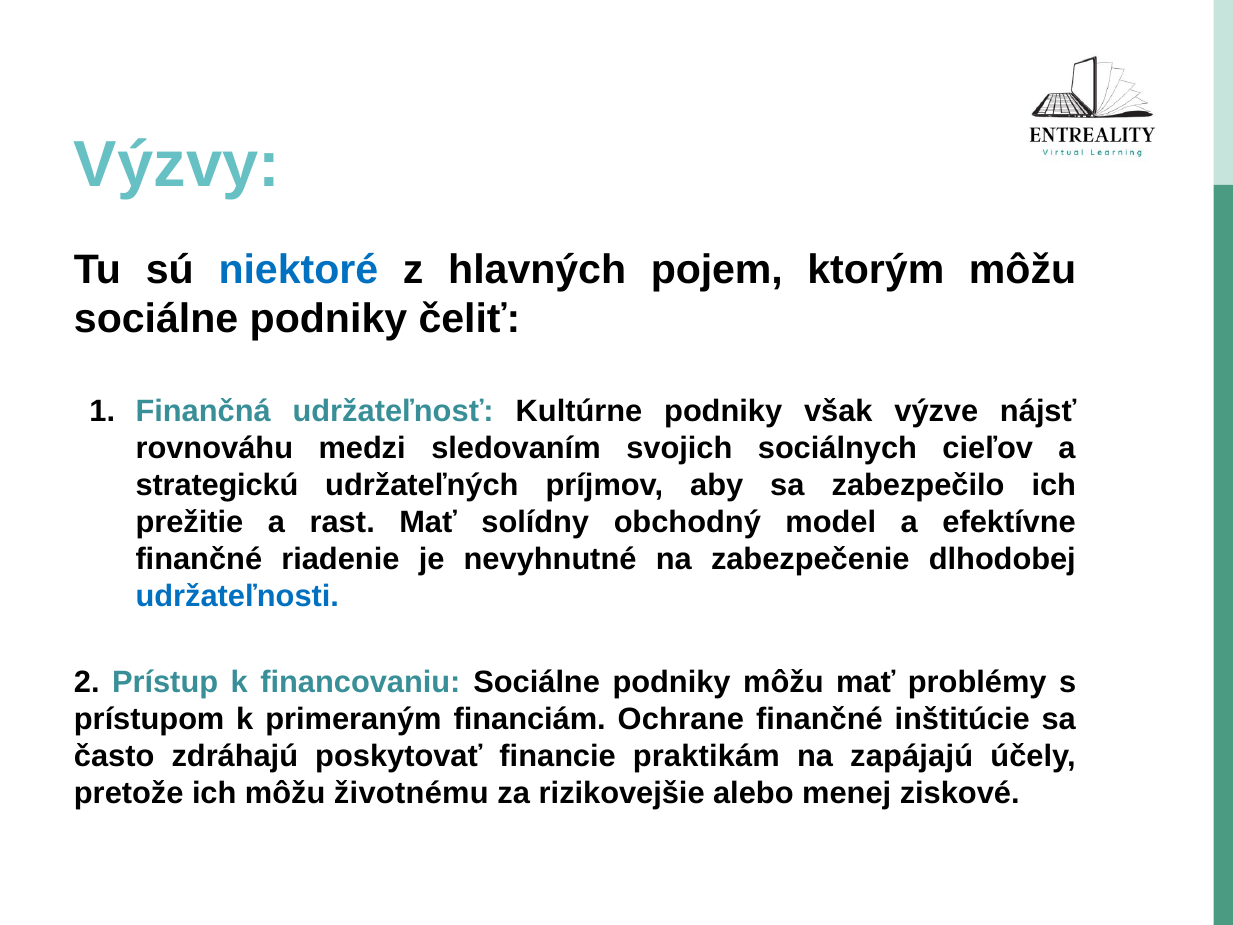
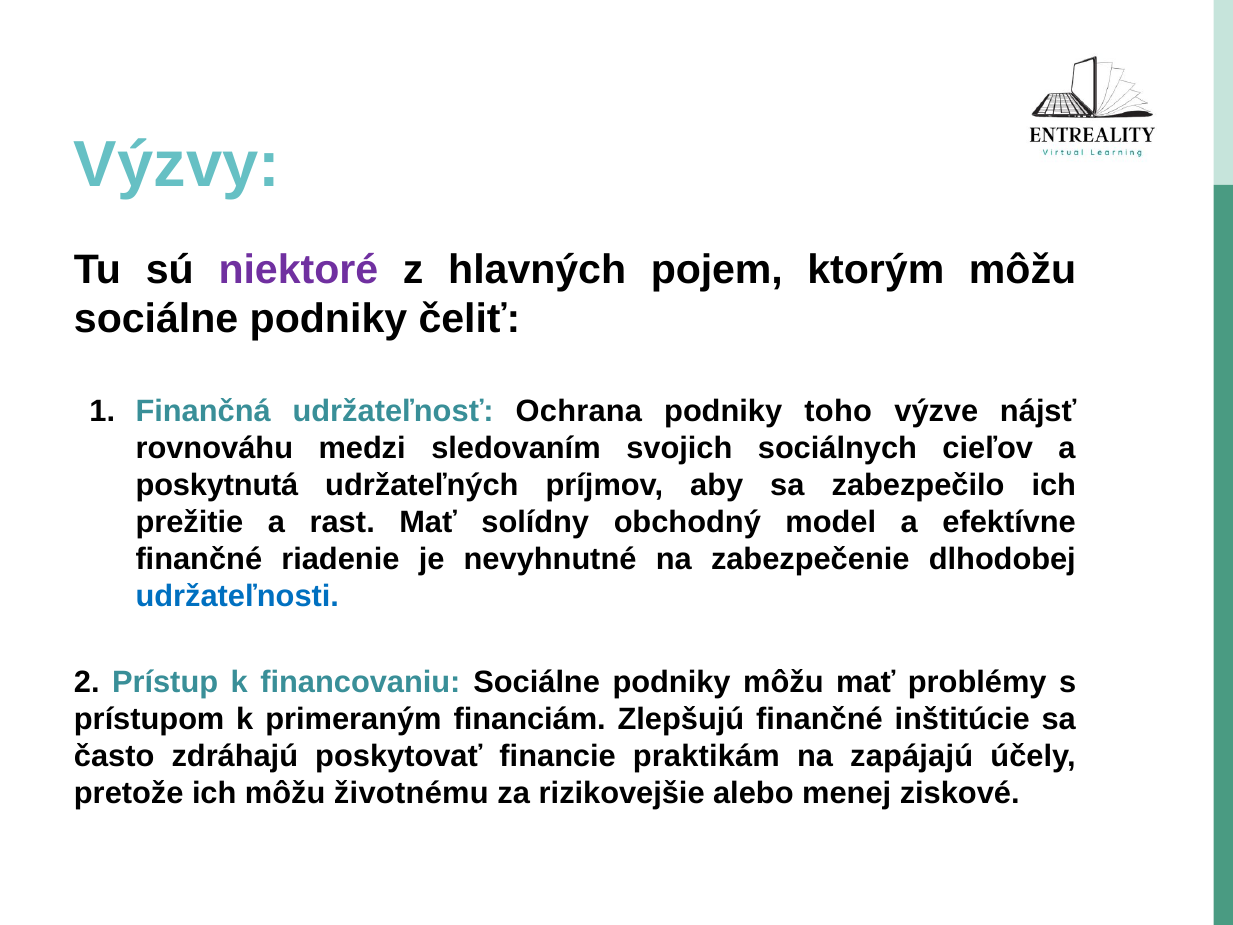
niektoré colour: blue -> purple
Kultúrne: Kultúrne -> Ochrana
však: však -> toho
strategickú: strategickú -> poskytnutá
Ochrane: Ochrane -> Zlepšujú
